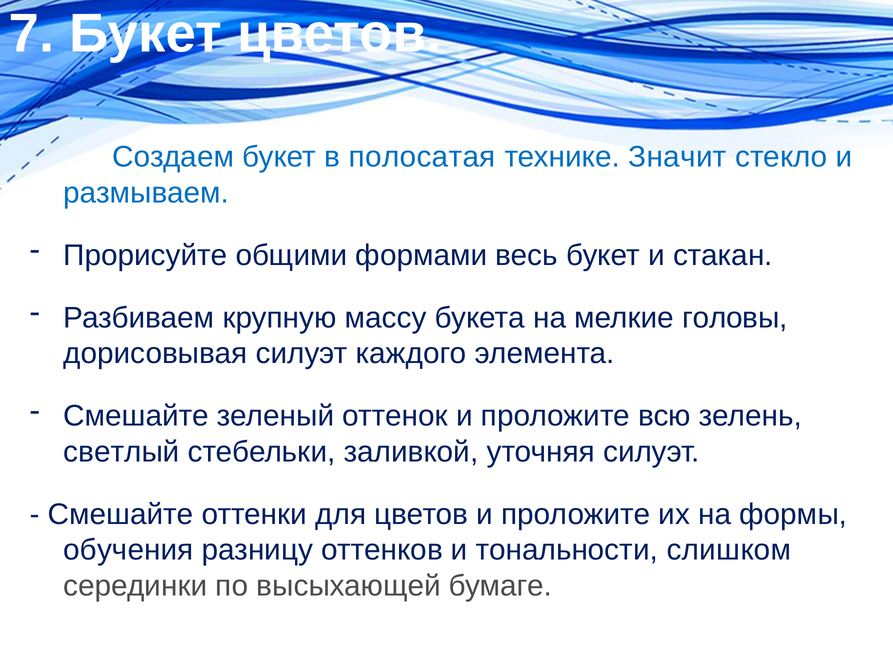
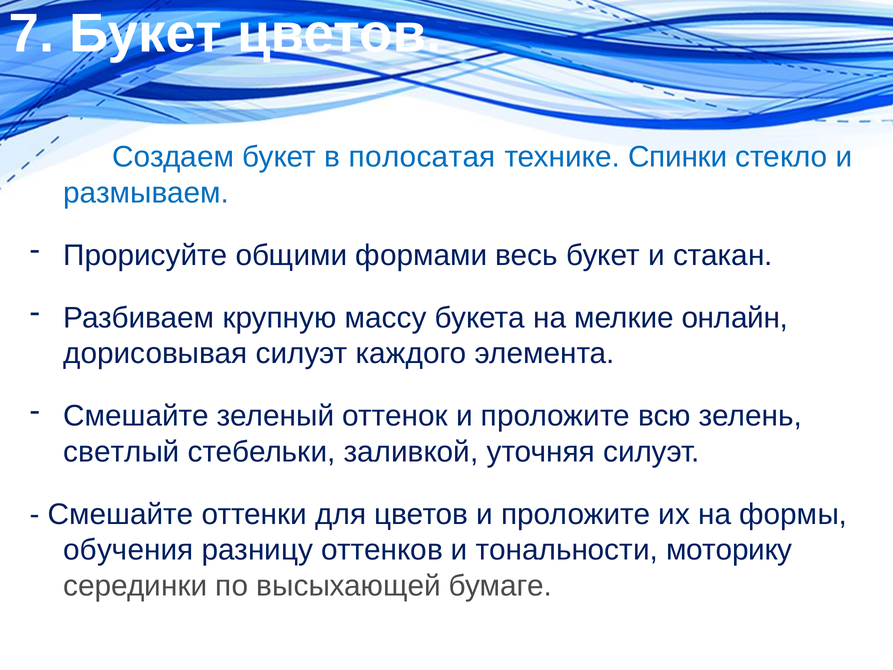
Значит: Значит -> Спинки
головы: головы -> онлайн
слишком: слишком -> моторику
